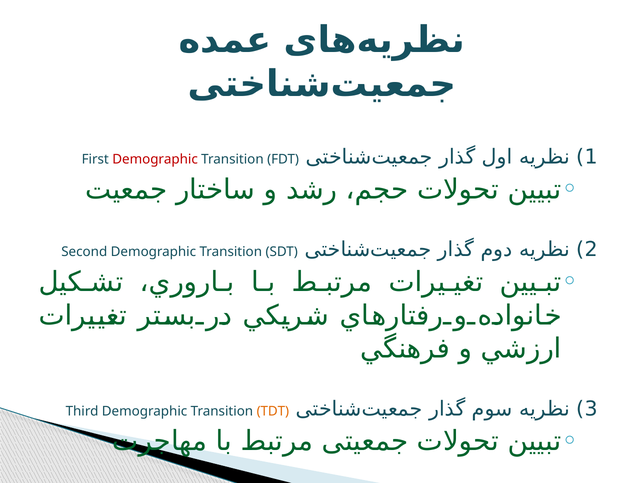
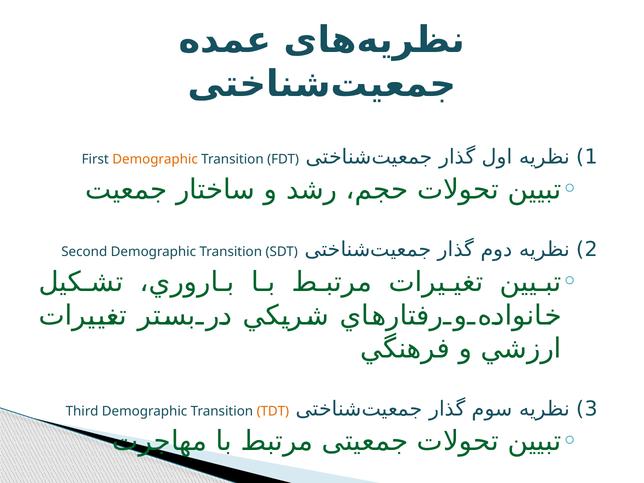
Demographic at (155, 159) colour: red -> orange
